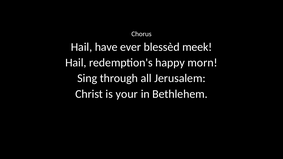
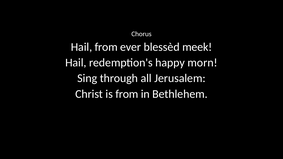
Hail have: have -> from
is your: your -> from
